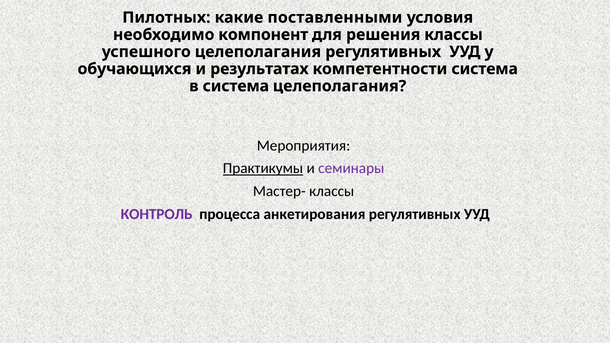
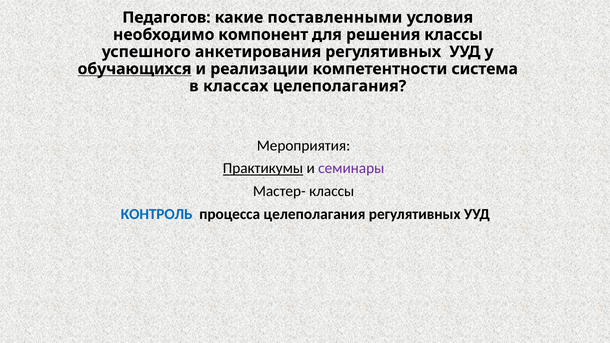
Пилотных: Пилотных -> Педагогов
успешного целеполагания: целеполагания -> анкетирования
обучающихся underline: none -> present
результатах: результатах -> реализации
в система: система -> классах
КОНТРОЛЬ colour: purple -> blue
процесса анкетирования: анкетирования -> целеполагания
